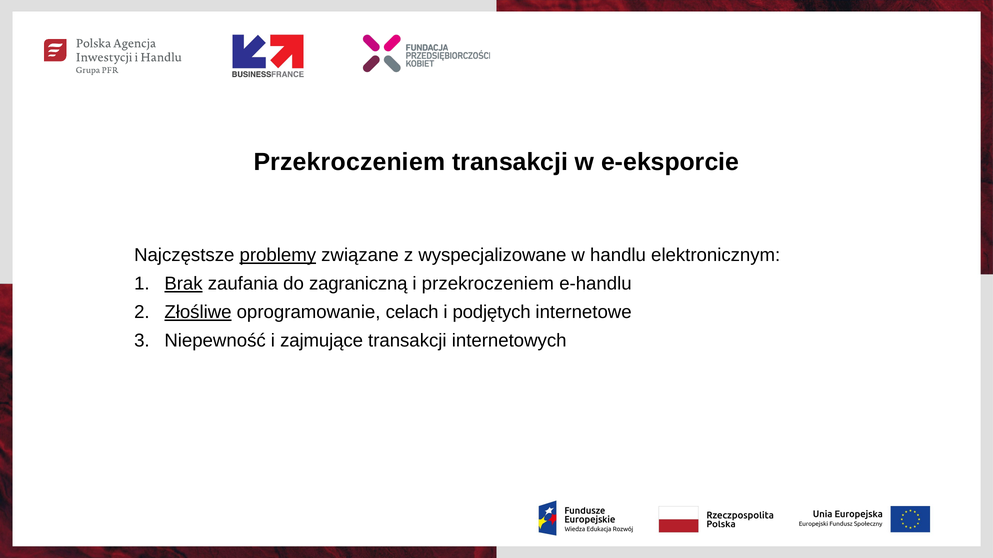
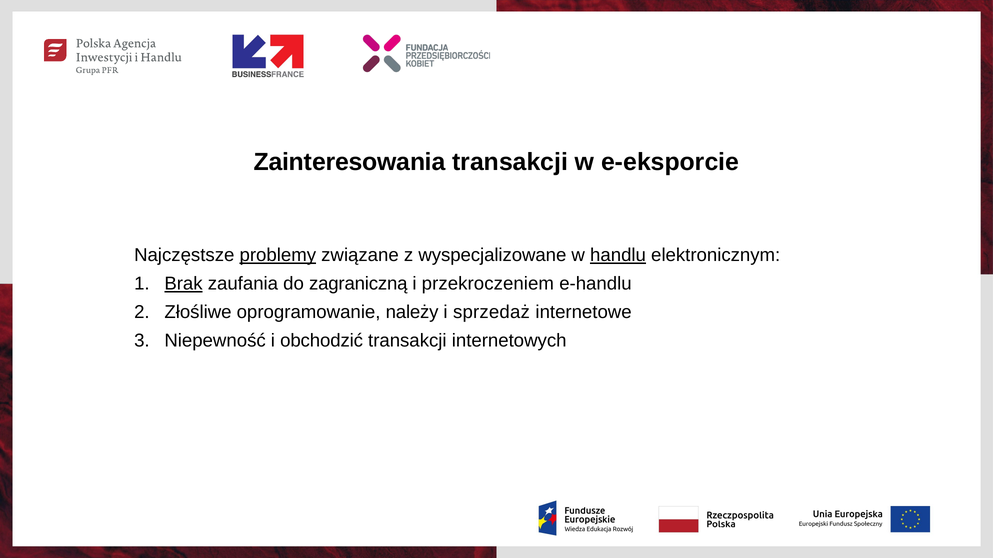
Przekroczeniem at (349, 162): Przekroczeniem -> Zainteresowania
handlu underline: none -> present
Złośliwe underline: present -> none
celach: celach -> należy
podjętych: podjętych -> sprzedaż
zajmujące: zajmujące -> obchodzić
